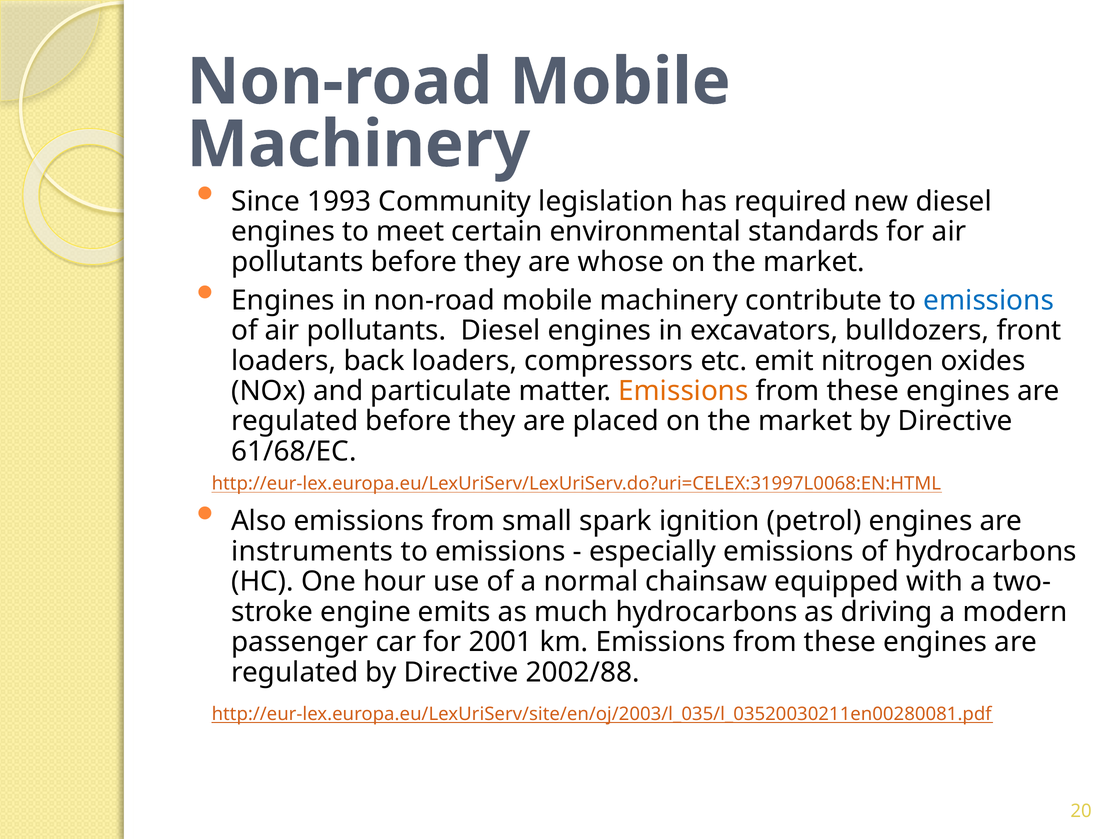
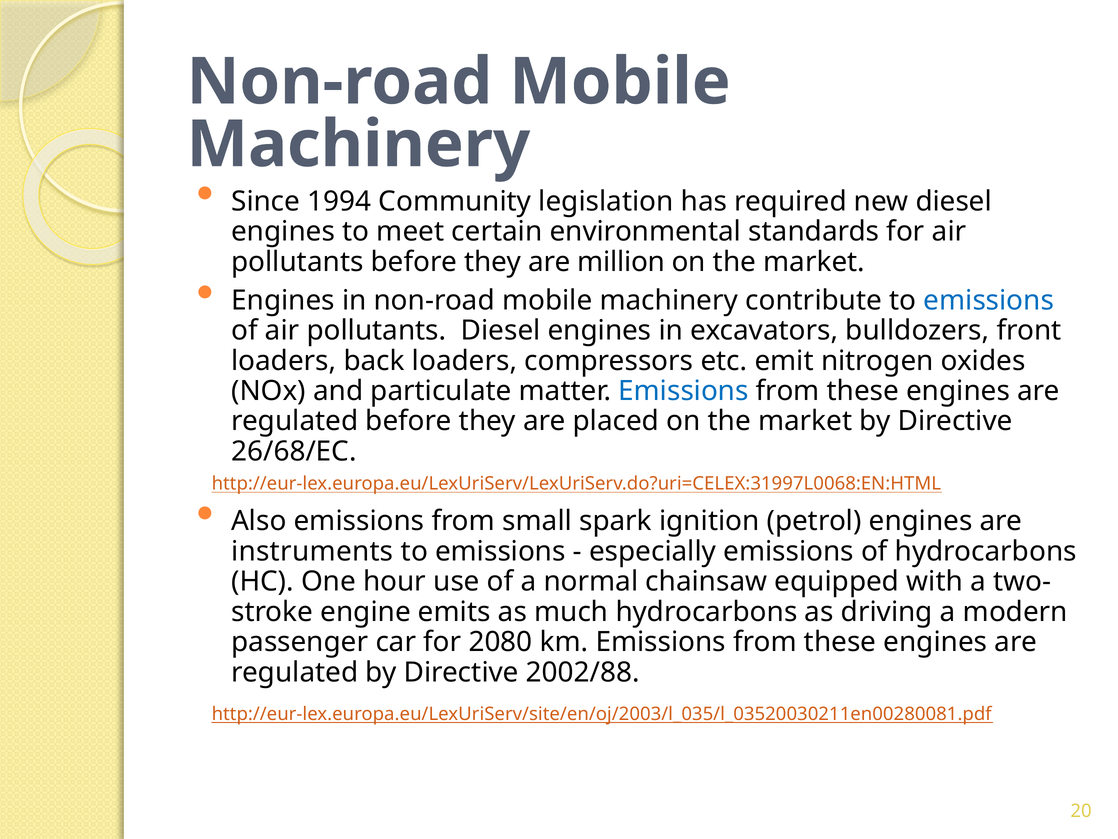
1993: 1993 -> 1994
whose: whose -> million
Emissions at (683, 391) colour: orange -> blue
61/68/EC: 61/68/EC -> 26/68/EC
2001: 2001 -> 2080
